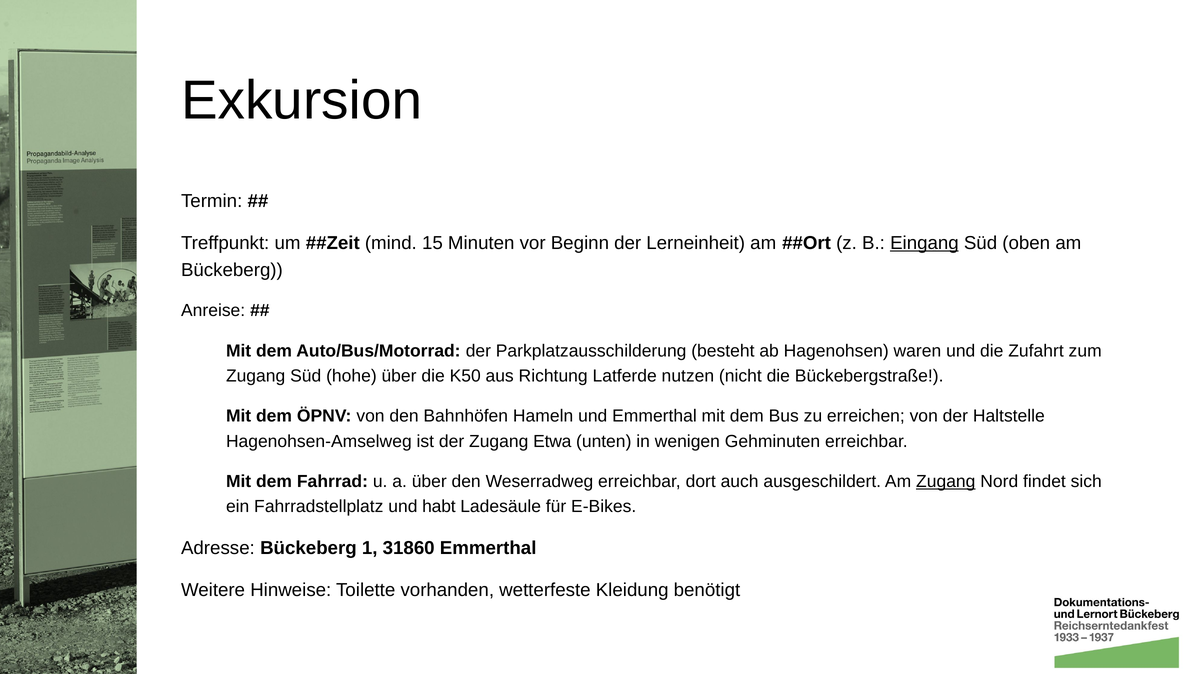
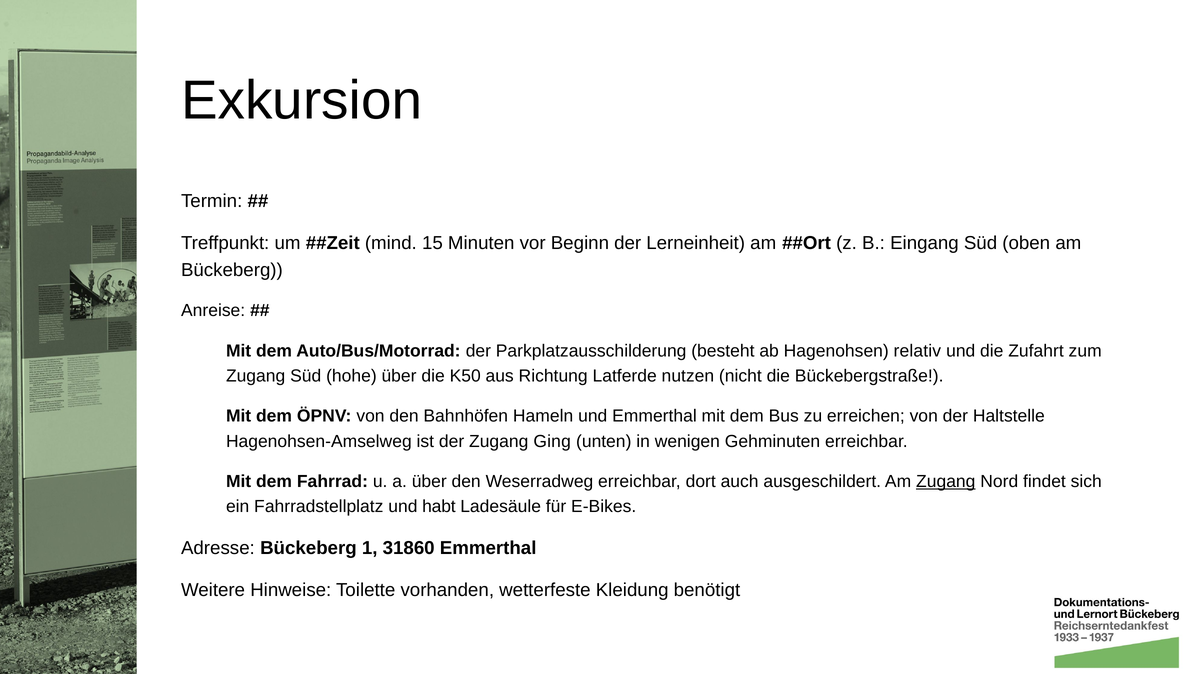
Eingang underline: present -> none
waren: waren -> relativ
Etwa: Etwa -> Ging
